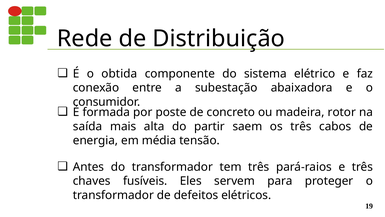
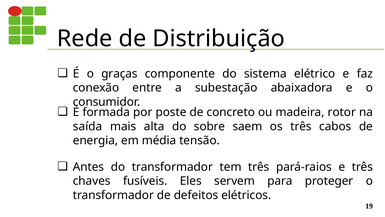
obtida: obtida -> graças
partir: partir -> sobre
